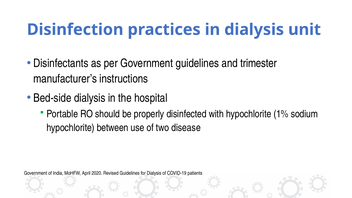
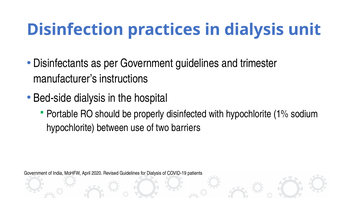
disease: disease -> barriers
